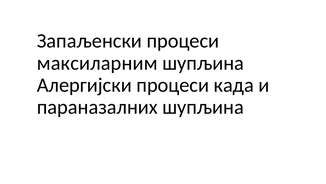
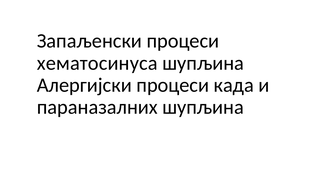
максиларним: максиларним -> хематосинуса
